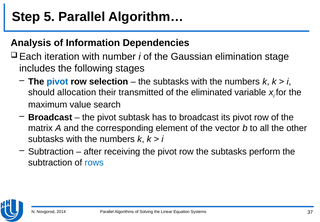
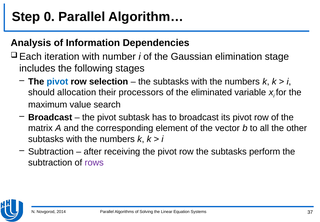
5: 5 -> 0
transmitted: transmitted -> processors
rows colour: blue -> purple
